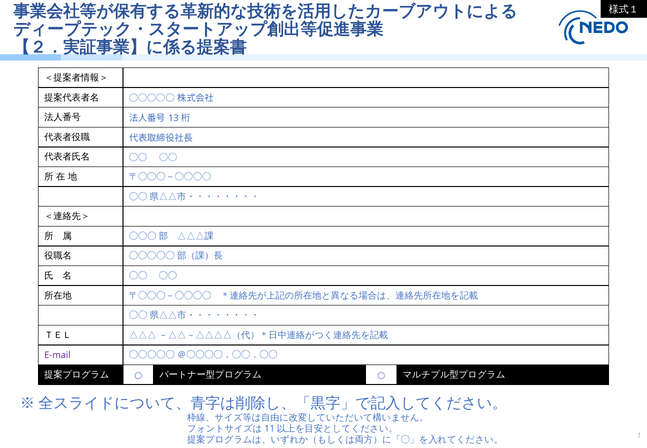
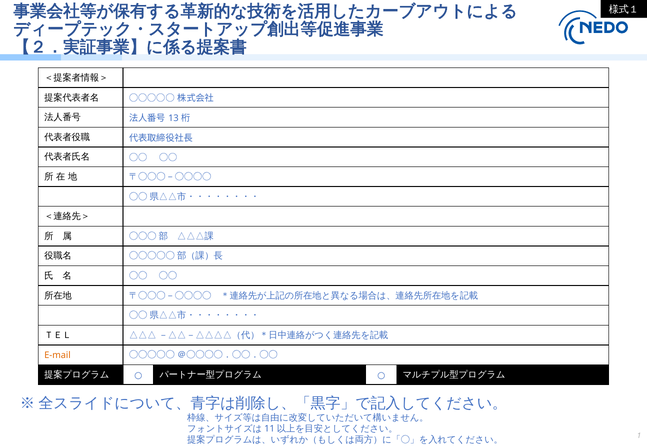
E-mail colour: purple -> orange
